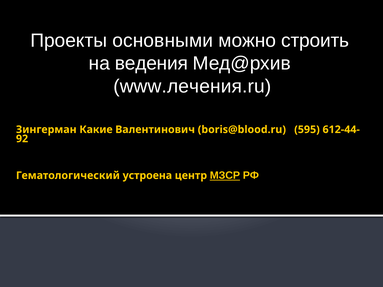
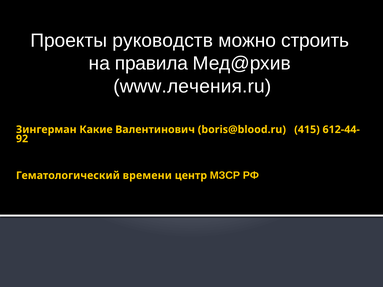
основными: основными -> руководств
ведения: ведения -> правила
595: 595 -> 415
устроена: устроена -> времени
МЗСР underline: present -> none
